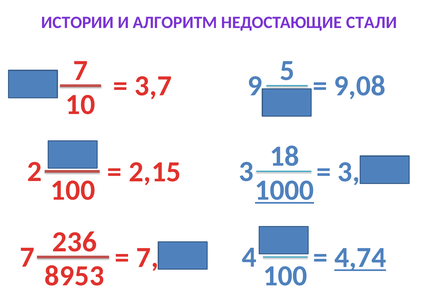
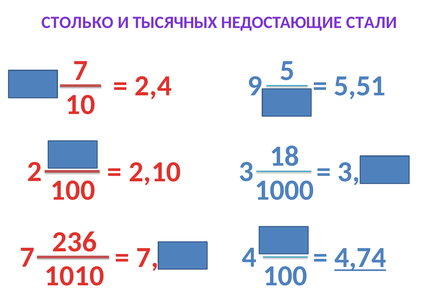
ИСТОРИИ: ИСТОРИИ -> СТОЛЬКО
АЛГОРИТМ: АЛГОРИТМ -> ТЫСЯЧНЫХ
3,7: 3,7 -> 2,4
9,08: 9,08 -> 5,51
2,15: 2,15 -> 2,10
1000 underline: present -> none
8953: 8953 -> 1010
